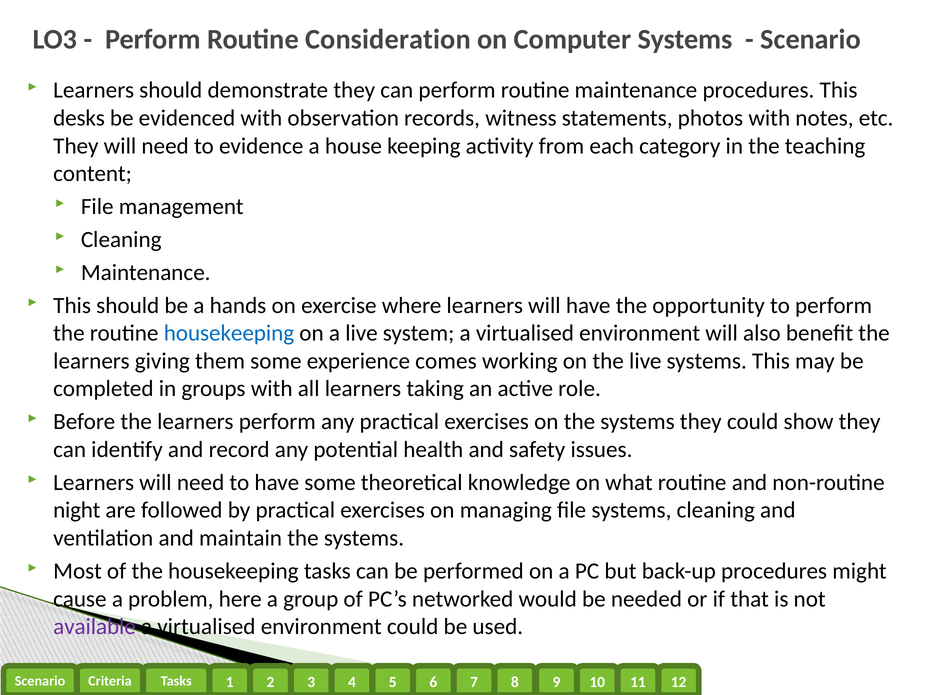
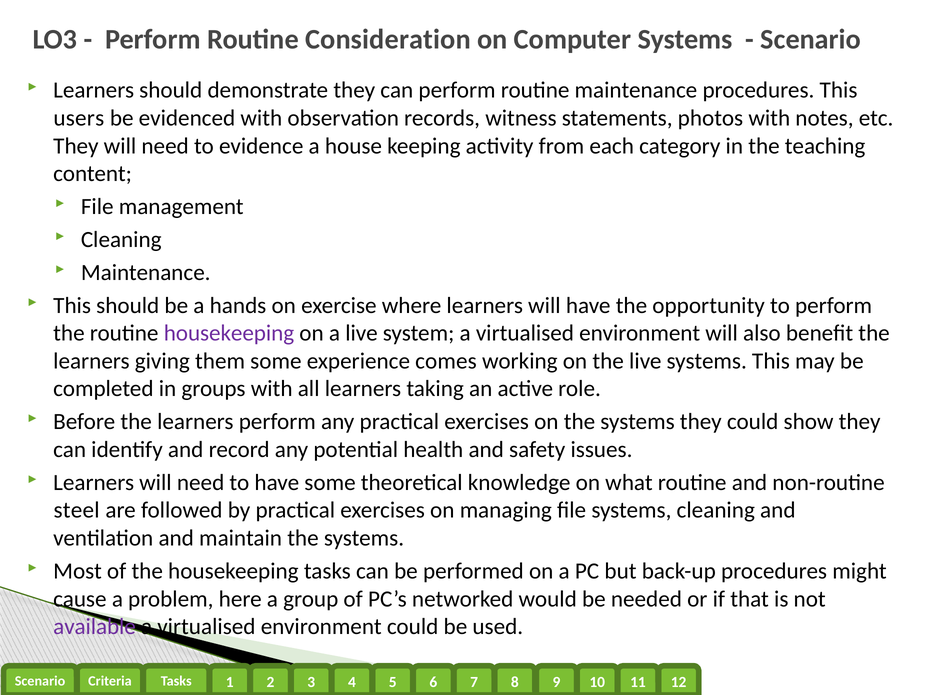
desks: desks -> users
housekeeping at (229, 333) colour: blue -> purple
night: night -> steel
